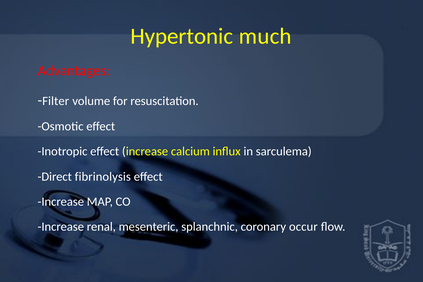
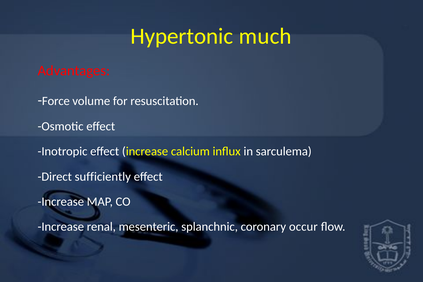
Filter: Filter -> Force
fibrinolysis: fibrinolysis -> sufficiently
